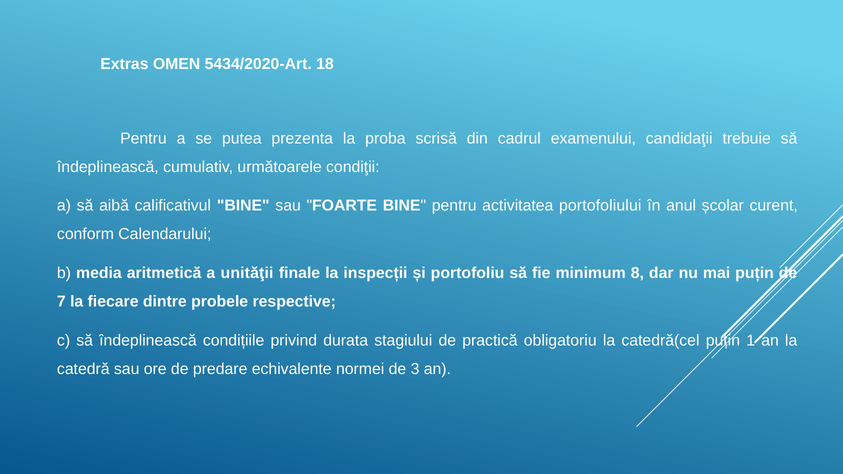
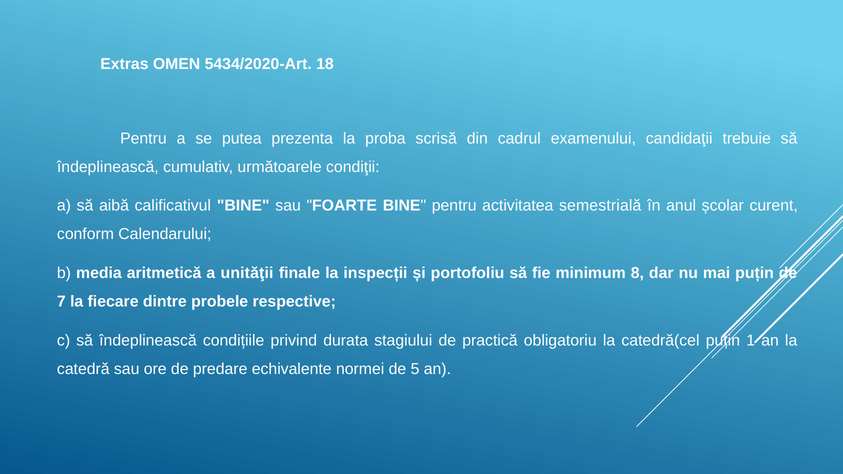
portofoliului: portofoliului -> semestrială
3: 3 -> 5
